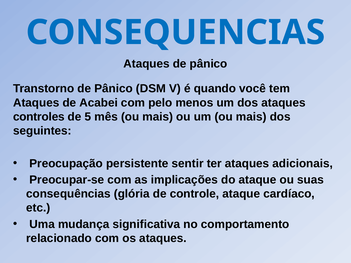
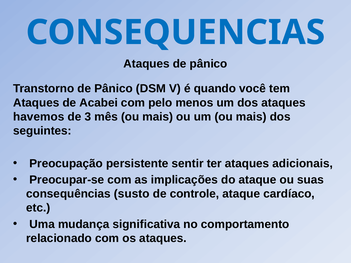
controles: controles -> havemos
5: 5 -> 3
glória: glória -> susto
